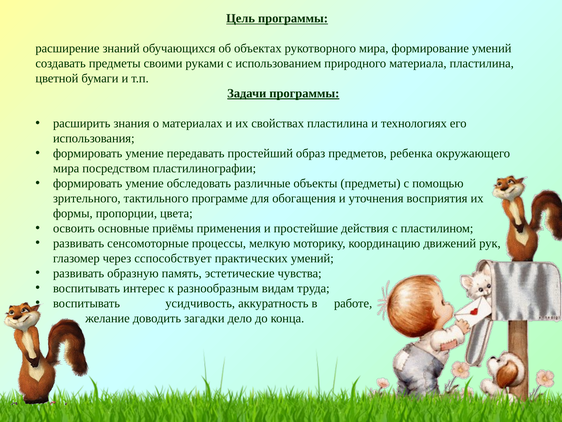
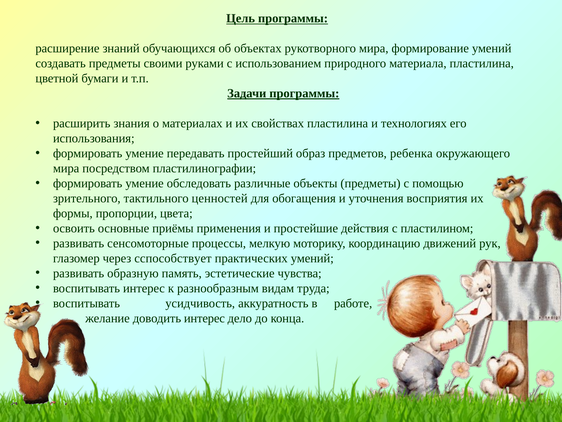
программе: программе -> ценностей
доводить загадки: загадки -> интерес
